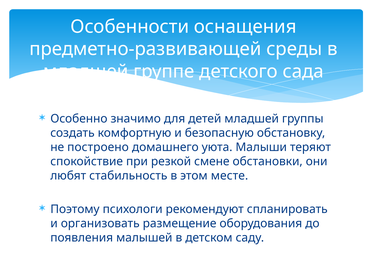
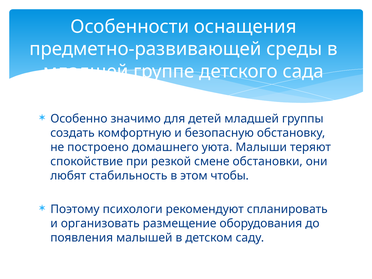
месте: месте -> чтобы
